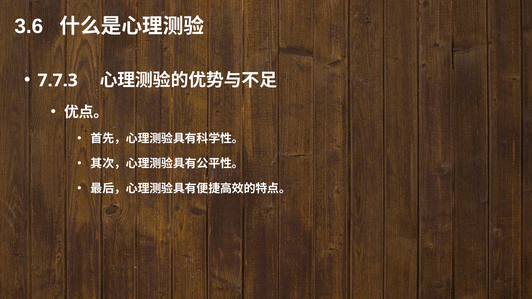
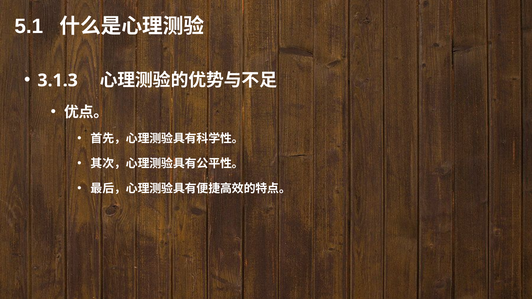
3.6: 3.6 -> 5.1
7.7.3: 7.7.3 -> 3.1.3
